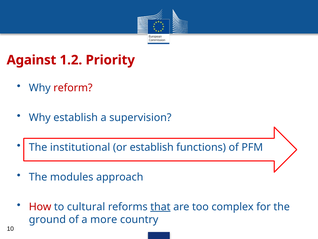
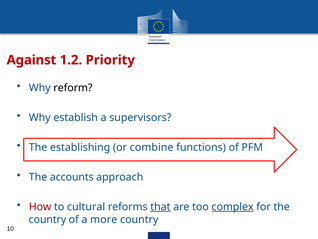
reform colour: red -> black
supervision: supervision -> supervisors
institutional: institutional -> establishing
or establish: establish -> combine
modules: modules -> accounts
complex underline: none -> present
ground at (47, 219): ground -> country
